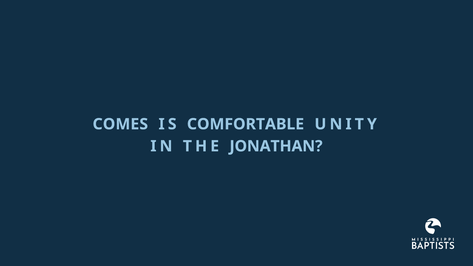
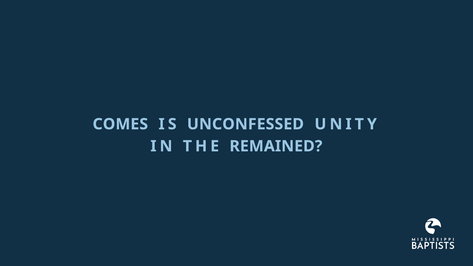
COMFORTABLE: COMFORTABLE -> UNCONFESSED
JONATHAN: JONATHAN -> REMAINED
